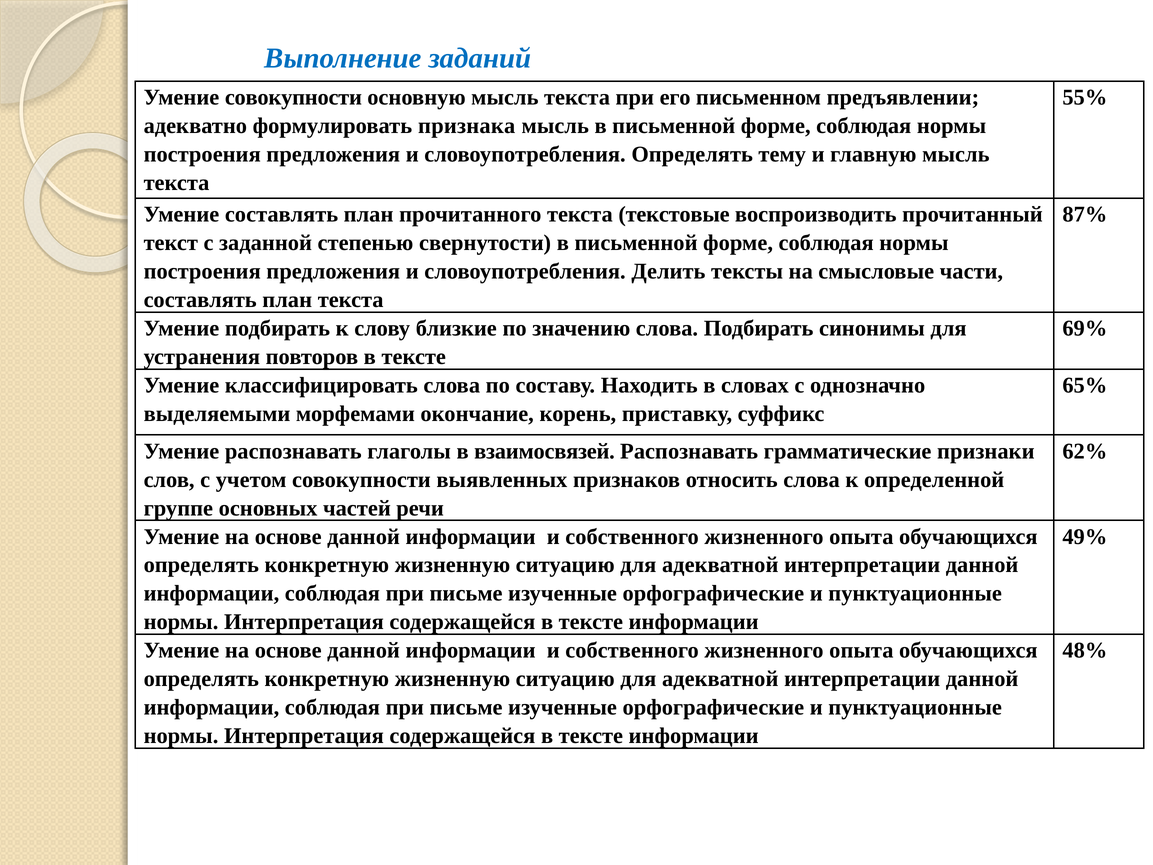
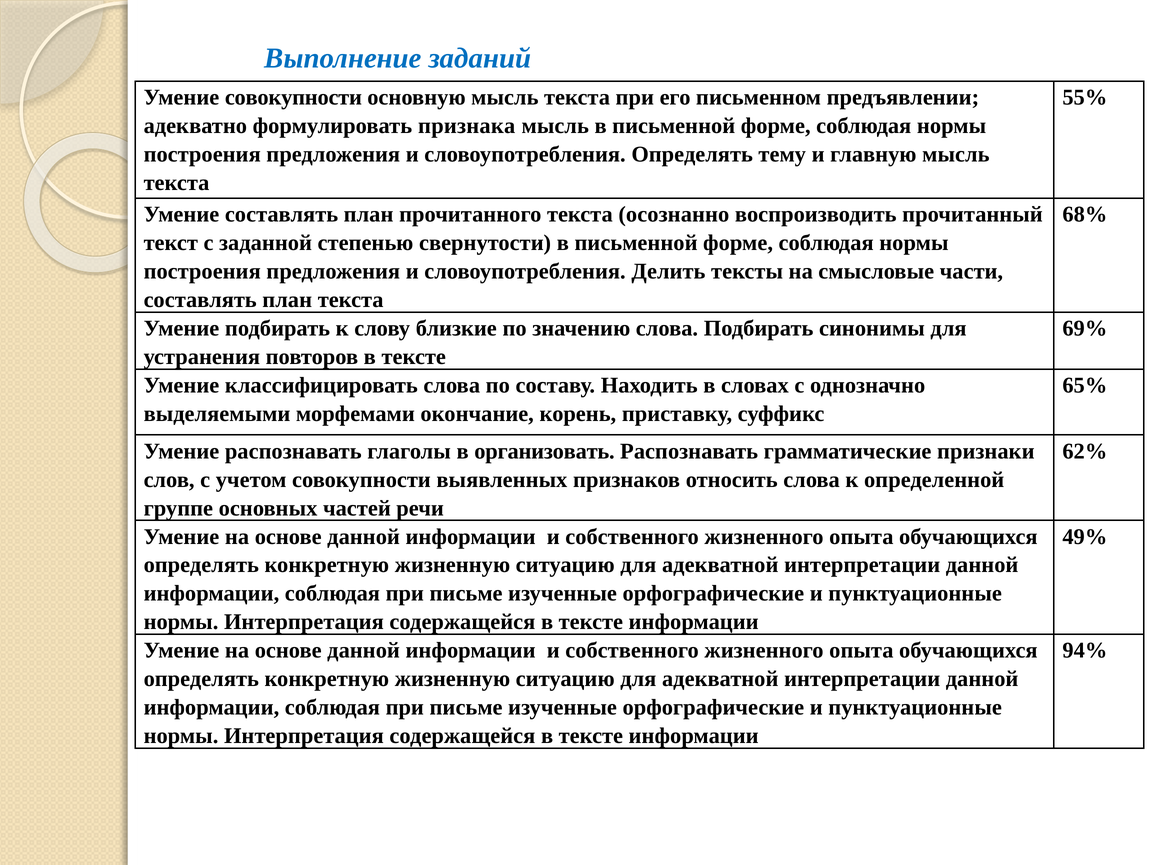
текстовые: текстовые -> осознанно
87%: 87% -> 68%
взаимосвязей: взаимосвязей -> организовать
48%: 48% -> 94%
